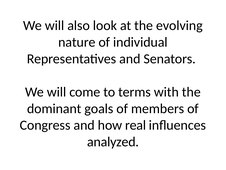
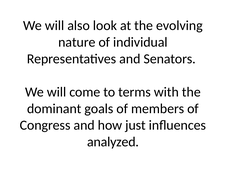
real: real -> just
